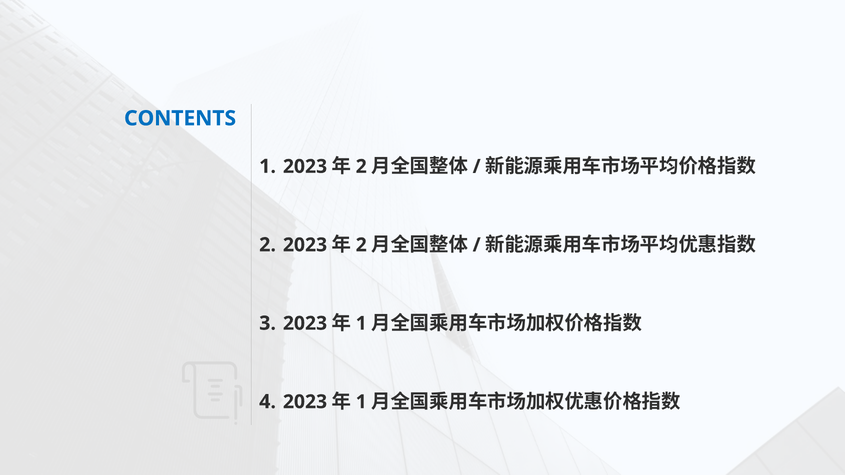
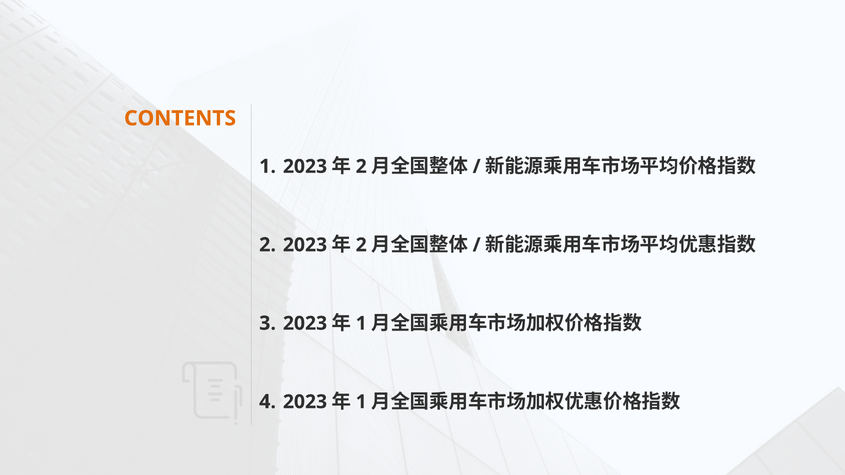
CONTENTS colour: blue -> orange
